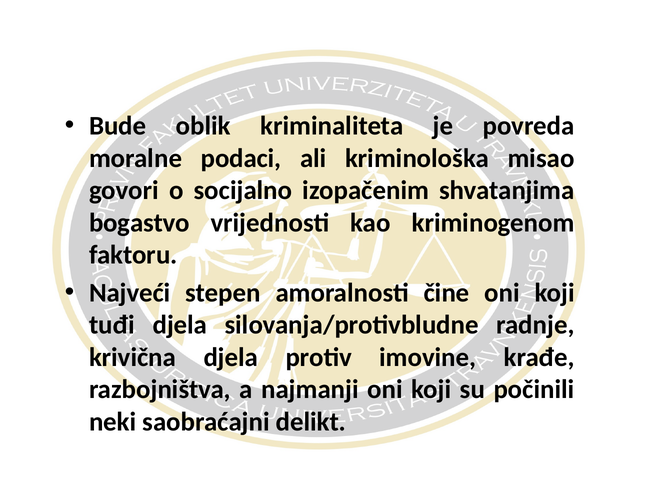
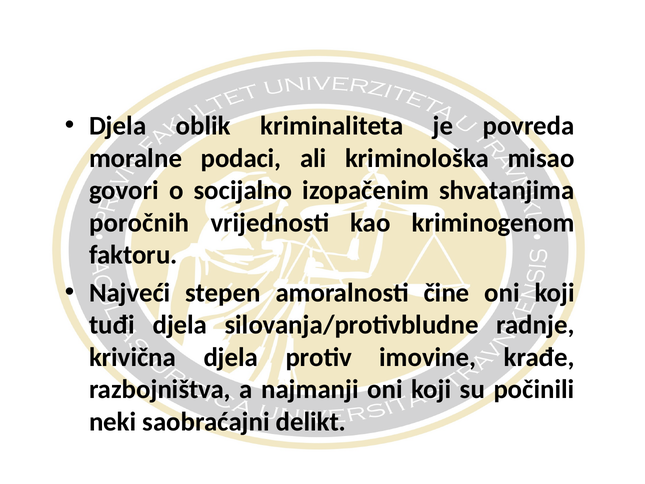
Bude at (118, 126): Bude -> Djela
bogastvo: bogastvo -> poročnih
